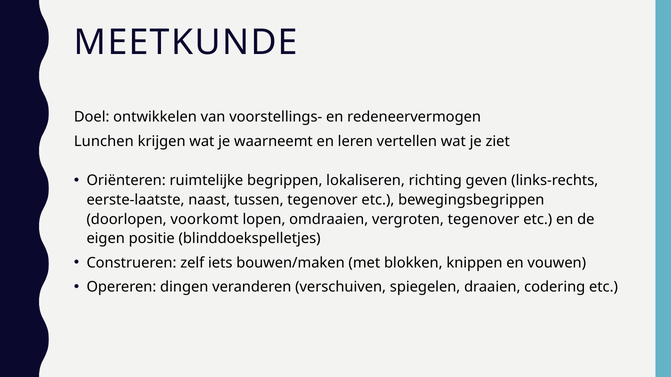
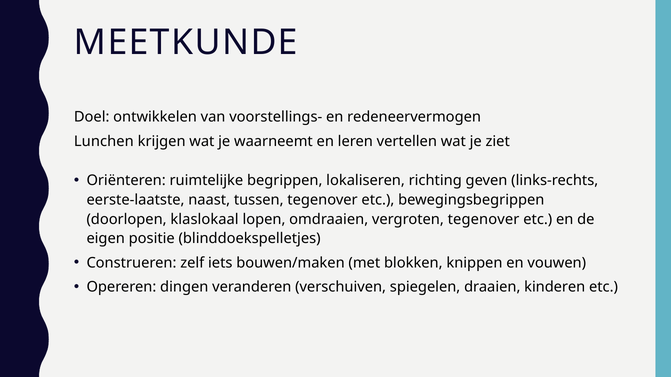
voorkomt: voorkomt -> klaslokaal
codering: codering -> kinderen
